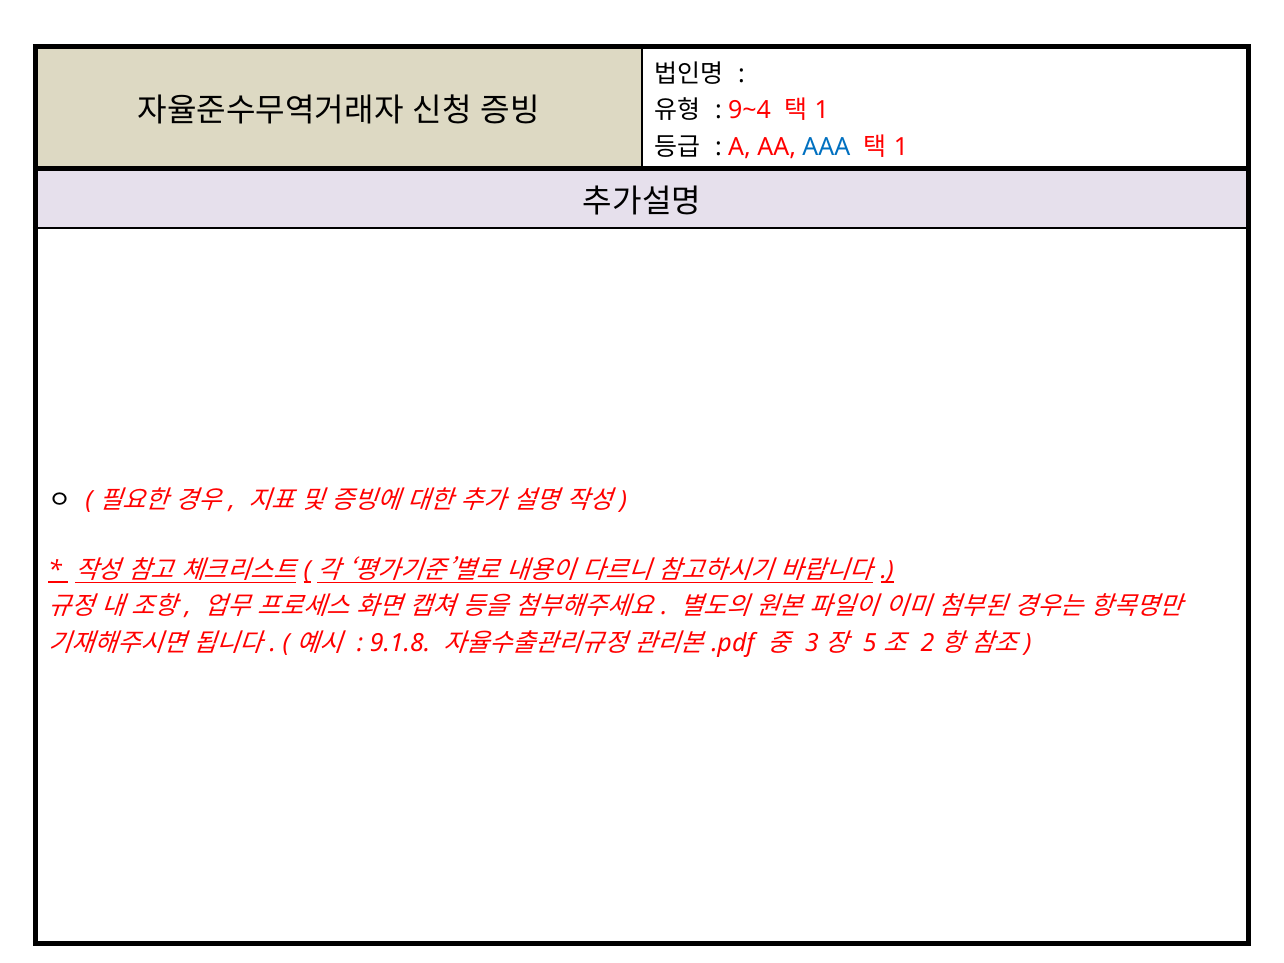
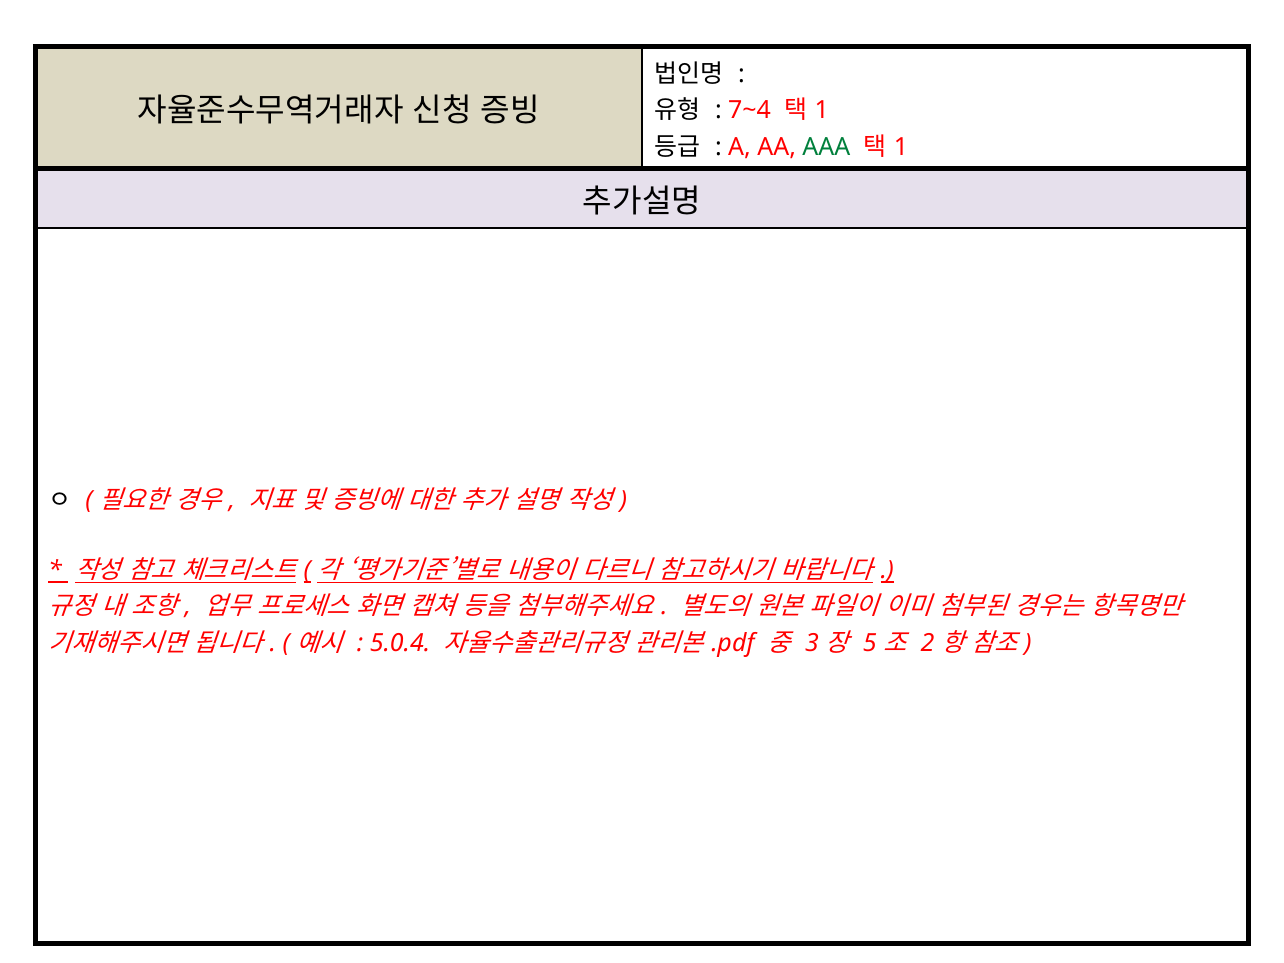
9~4: 9~4 -> 7~4
AAA colour: blue -> green
9.1.8: 9.1.8 -> 5.0.4
